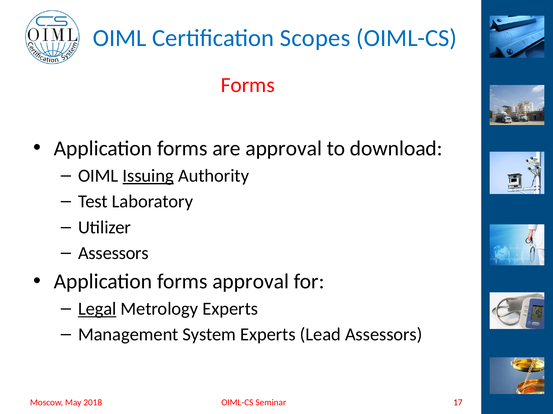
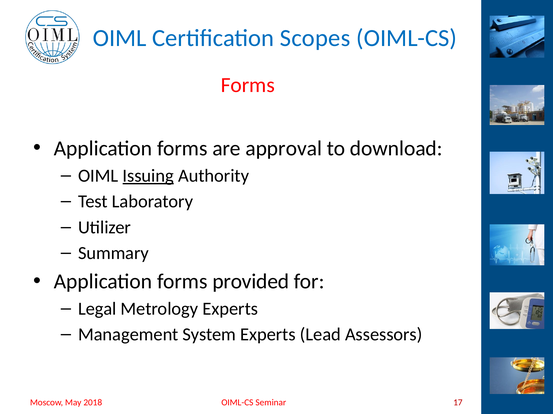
Assessors at (113, 253): Assessors -> Summary
forms approval: approval -> provided
Legal underline: present -> none
